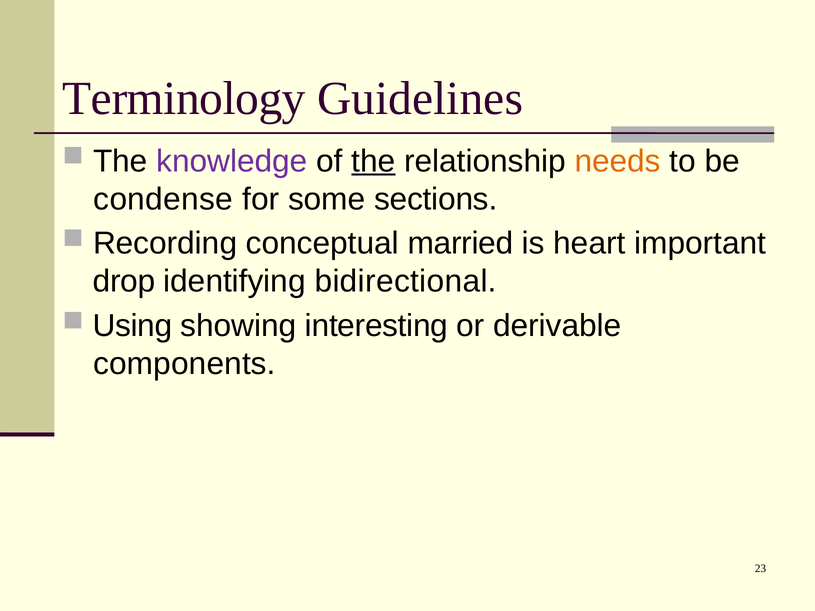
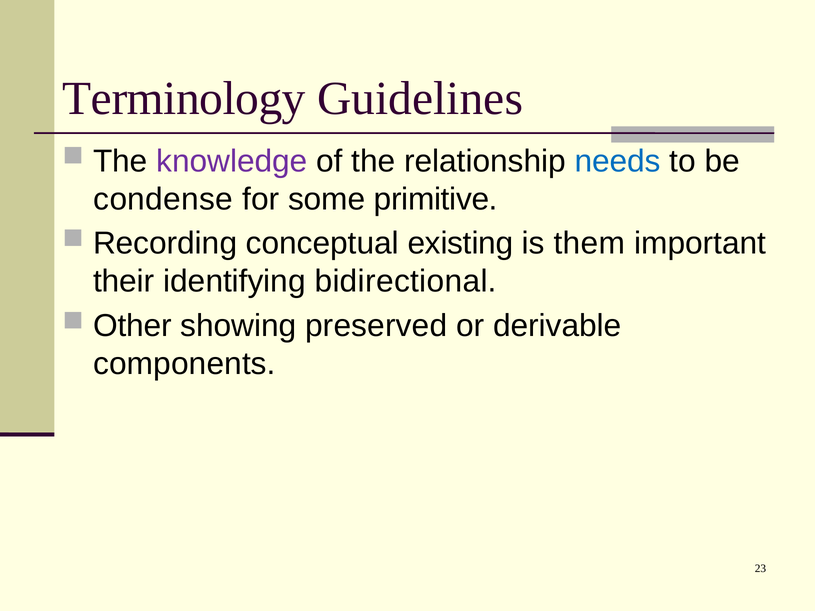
the at (373, 161) underline: present -> none
needs colour: orange -> blue
sections: sections -> primitive
married: married -> existing
heart: heart -> them
drop: drop -> their
Using: Using -> Other
interesting: interesting -> preserved
